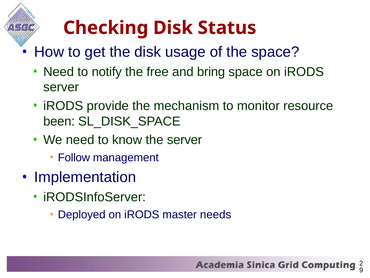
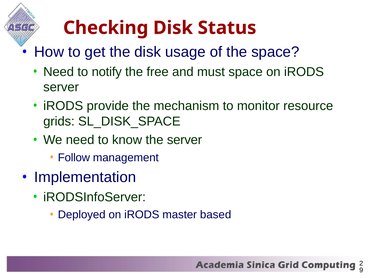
bring: bring -> must
been: been -> grids
needs: needs -> based
